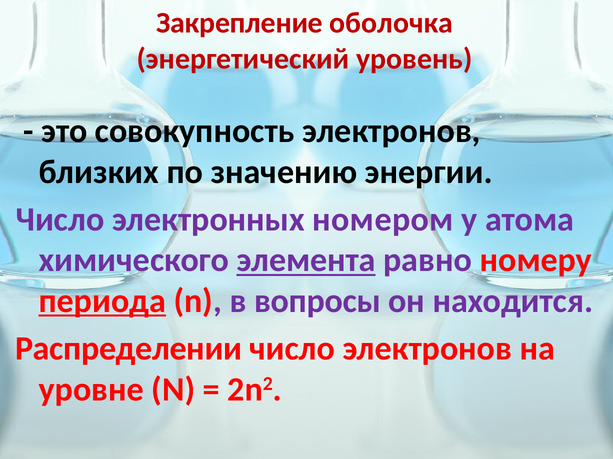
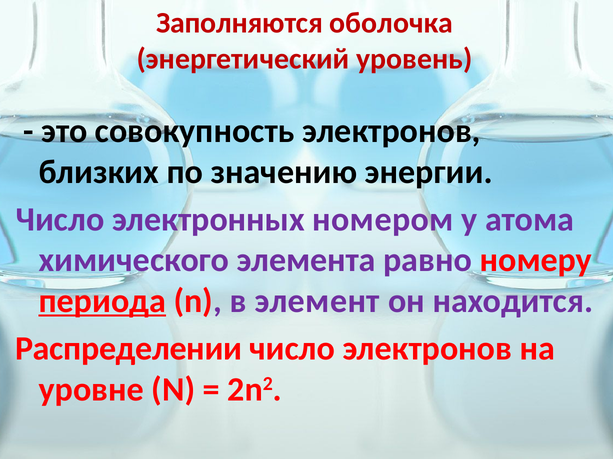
Закрепление: Закрепление -> Заполняются
элемента underline: present -> none
вопросы: вопросы -> элемент
